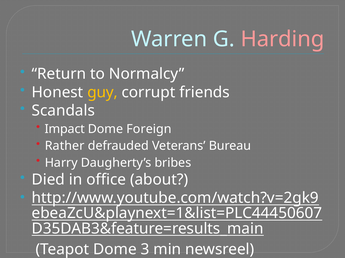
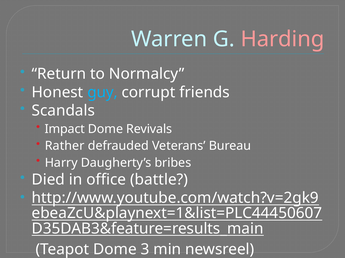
guy colour: yellow -> light blue
Foreign: Foreign -> Revivals
about: about -> battle
